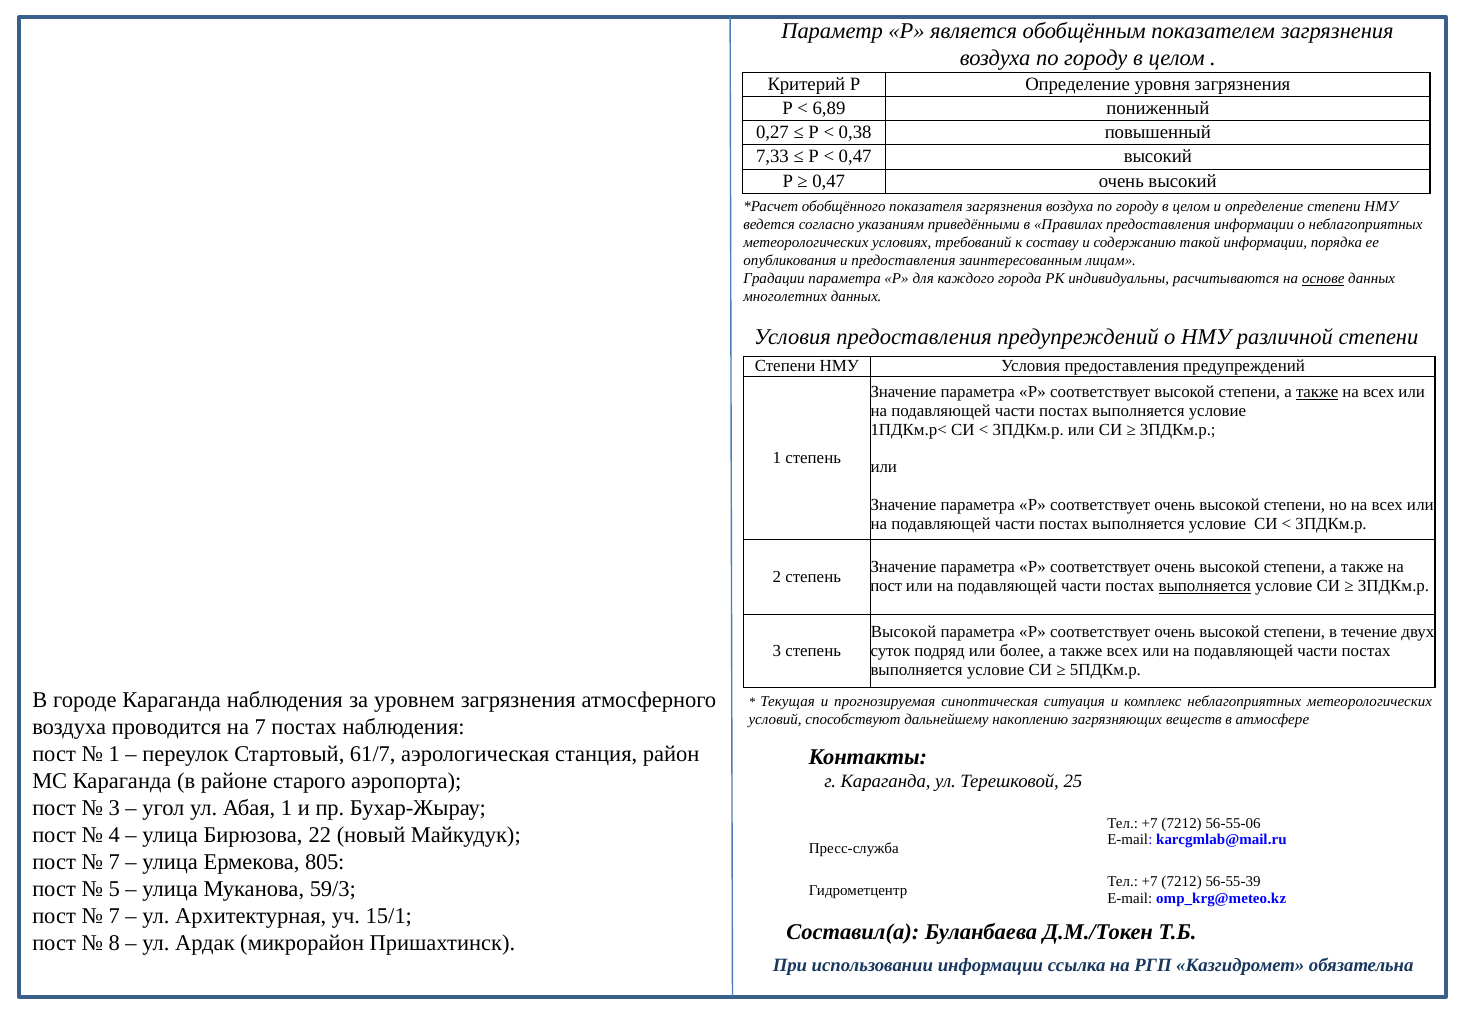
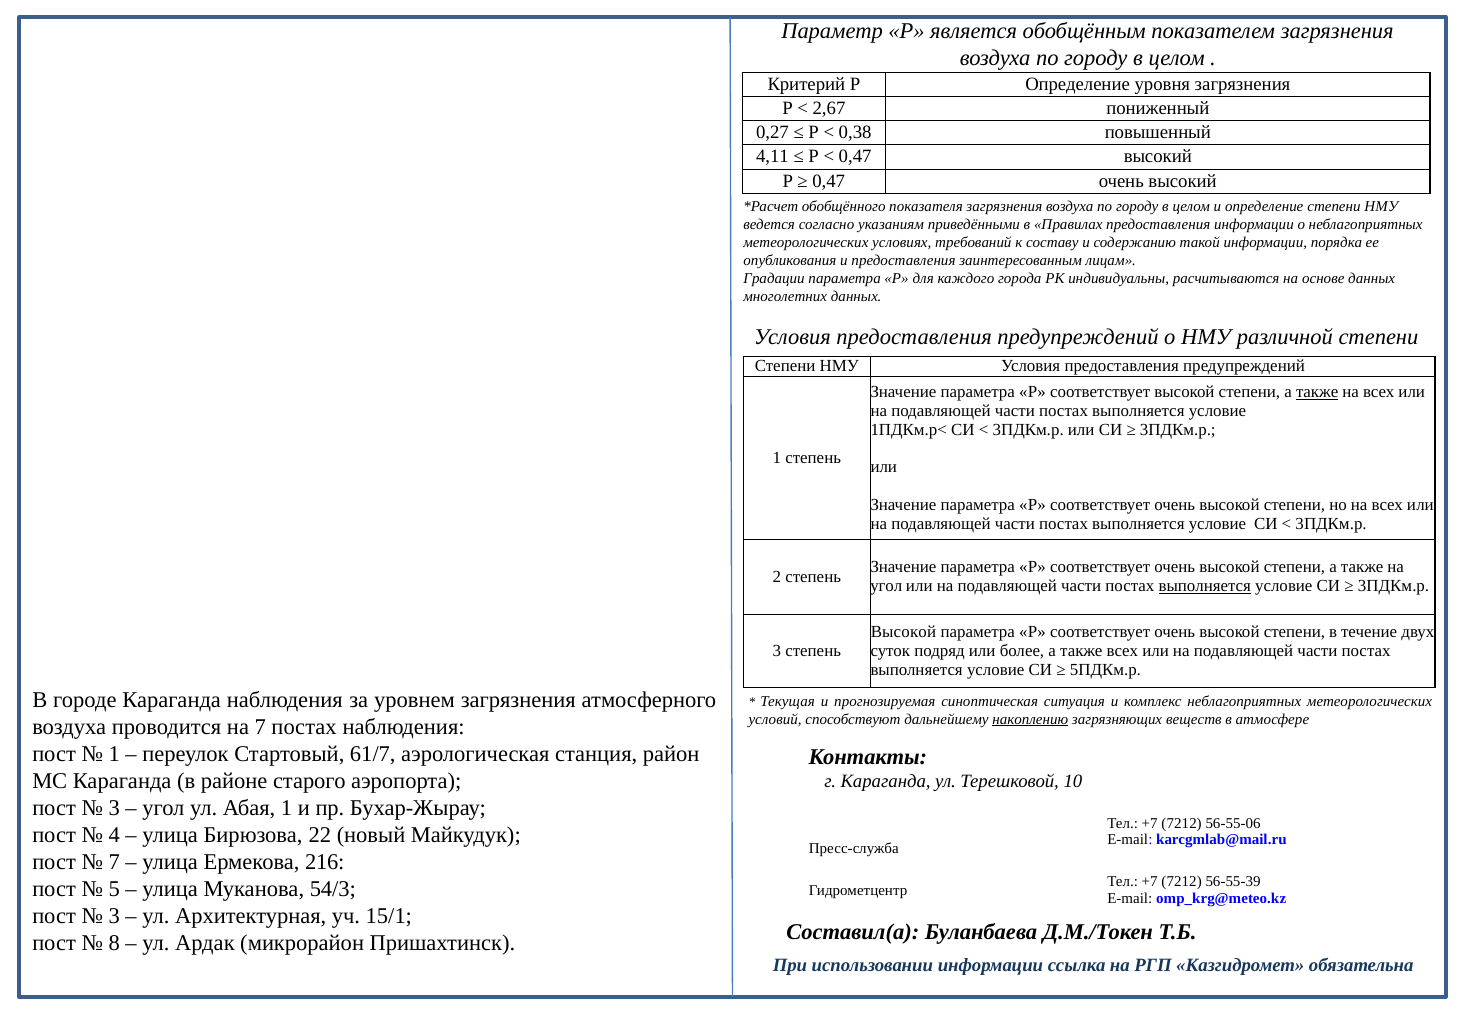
6,89: 6,89 -> 2,67
7,33: 7,33 -> 4,11
основе underline: present -> none
пост at (886, 586): пост -> угол
накоплению underline: none -> present
25: 25 -> 10
805: 805 -> 216
59/3: 59/3 -> 54/3
7 at (114, 916): 7 -> 3
